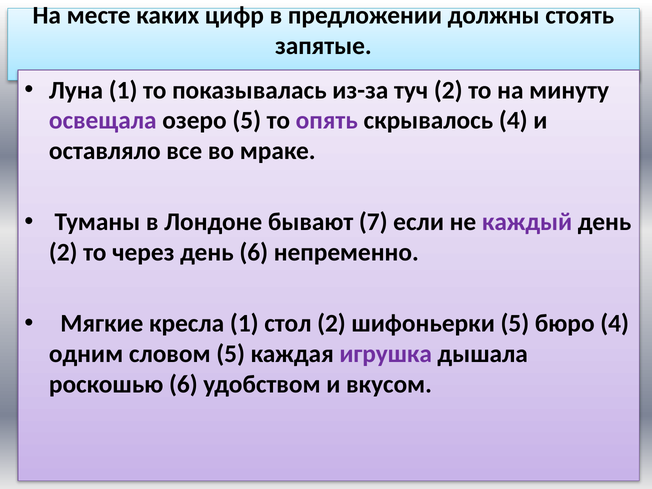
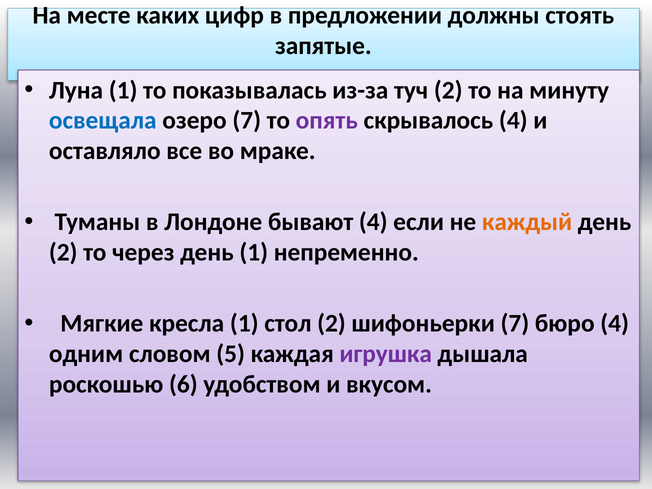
освещала colour: purple -> blue
озеро 5: 5 -> 7
бывают 7: 7 -> 4
каждый colour: purple -> orange
день 6: 6 -> 1
шифоньерки 5: 5 -> 7
